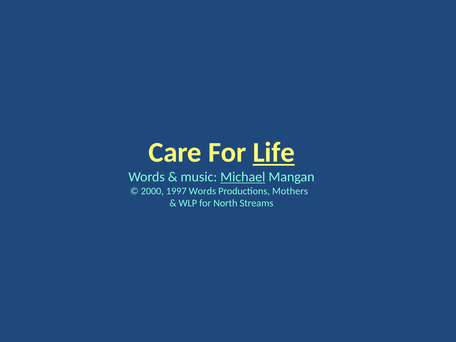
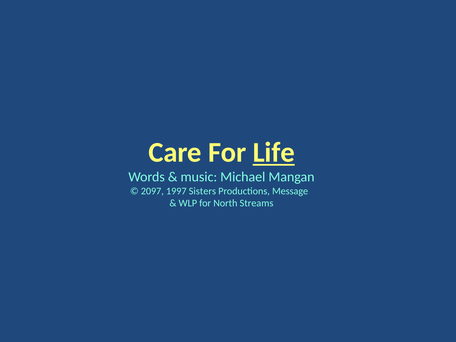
Michael underline: present -> none
2000: 2000 -> 2097
1997 Words: Words -> Sisters
Mothers: Mothers -> Message
